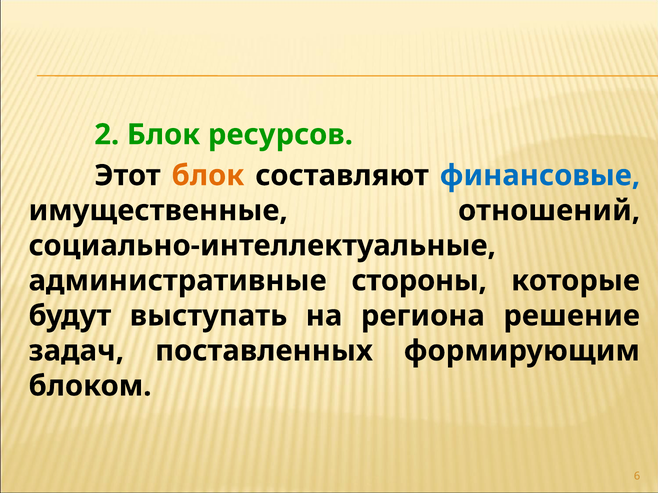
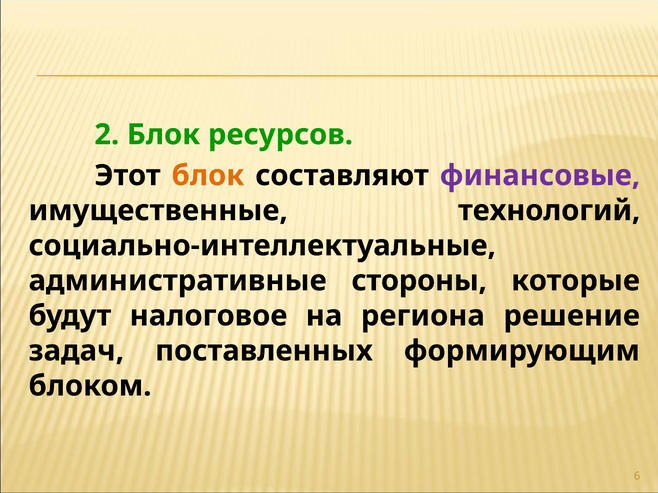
финансовые colour: blue -> purple
отношений: отношений -> технологий
выступать: выступать -> налоговое
